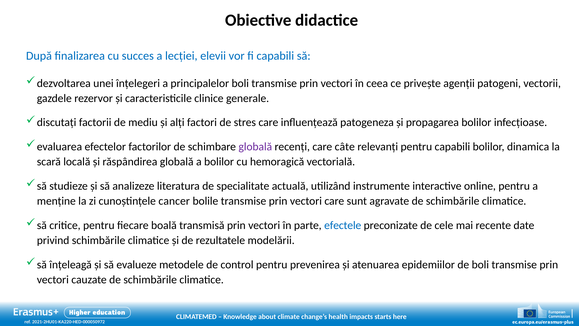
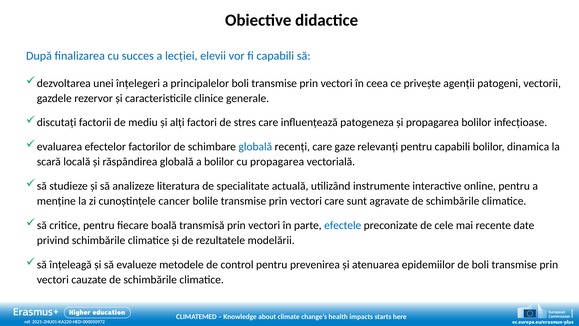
globală at (255, 147) colour: purple -> blue
câte: câte -> gaze
cu hemoragică: hemoragică -> propagarea
